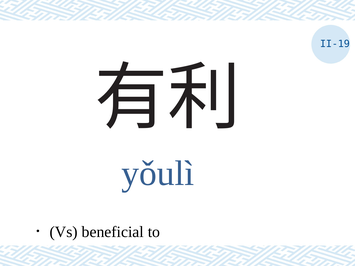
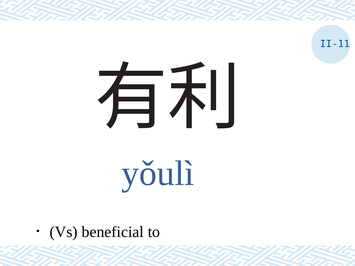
II-19: II-19 -> II-11
